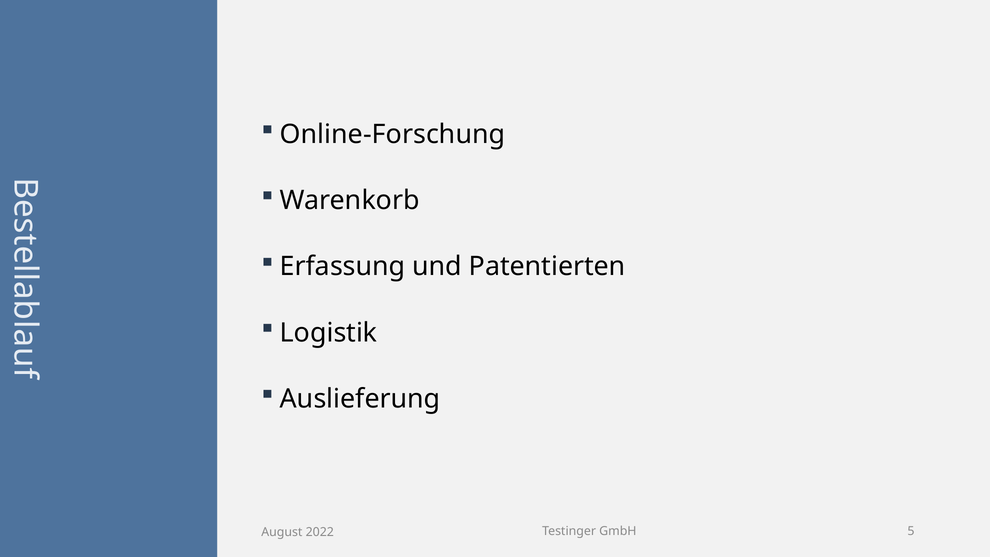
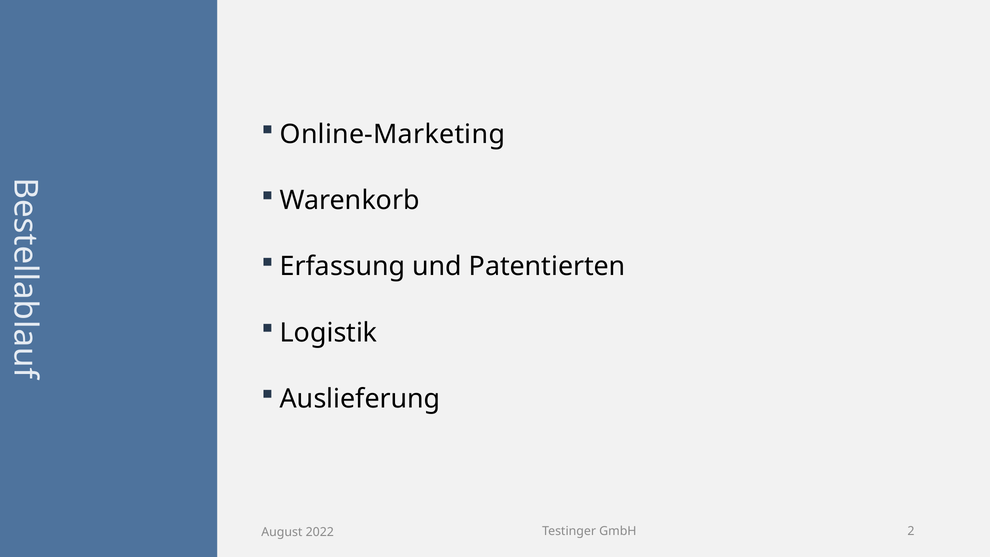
Online-Forschung: Online-Forschung -> Online-Marketing
5: 5 -> 2
